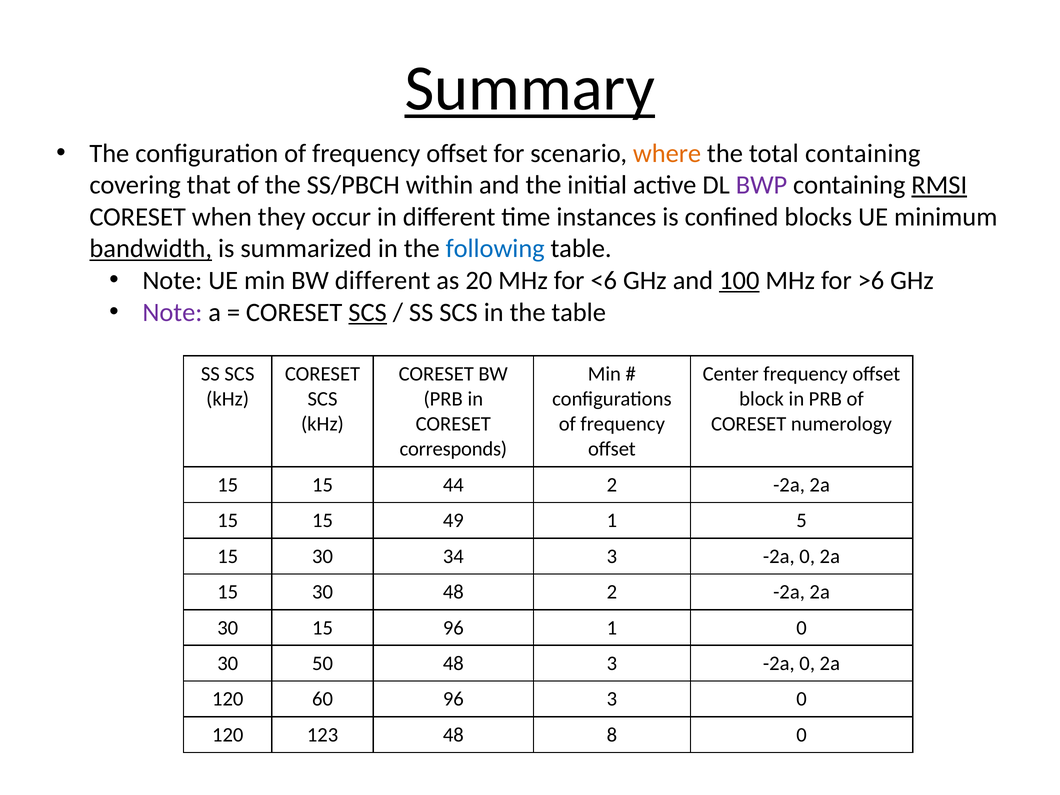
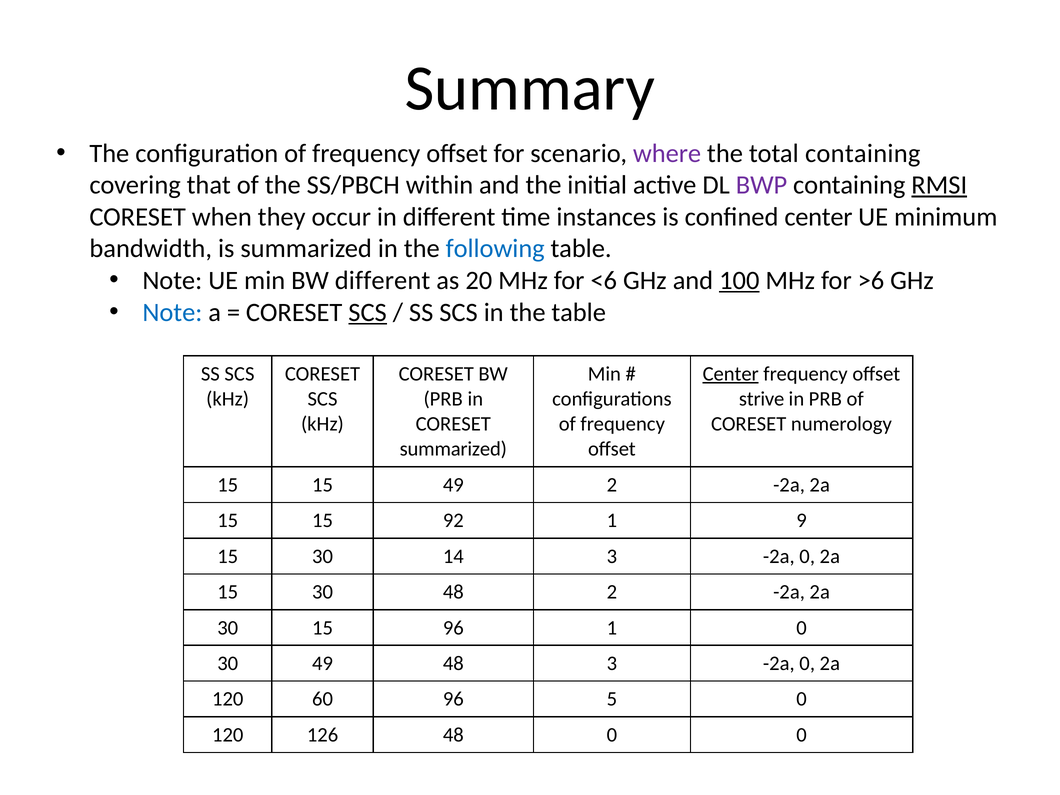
Summary underline: present -> none
where colour: orange -> purple
confined blocks: blocks -> center
bandwidth underline: present -> none
Note at (172, 312) colour: purple -> blue
Center at (731, 374) underline: none -> present
block: block -> strive
corresponds at (453, 449): corresponds -> summarized
15 44: 44 -> 49
49: 49 -> 92
5: 5 -> 9
34: 34 -> 14
30 50: 50 -> 49
96 3: 3 -> 5
123: 123 -> 126
48 8: 8 -> 0
